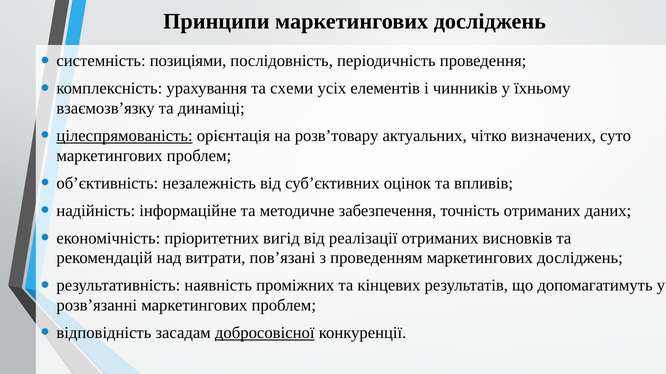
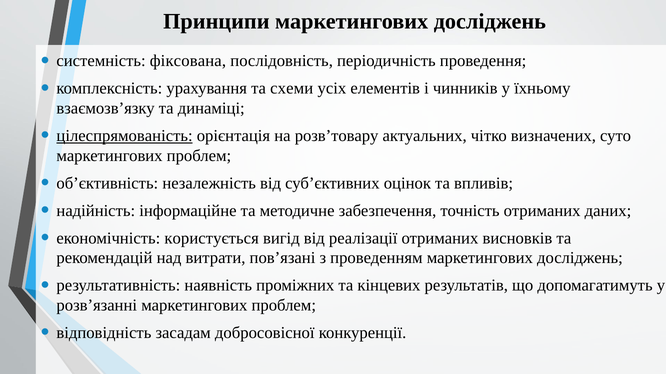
позиціями: позиціями -> фіксована
пріоритетних: пріоритетних -> користується
добросовісної underline: present -> none
